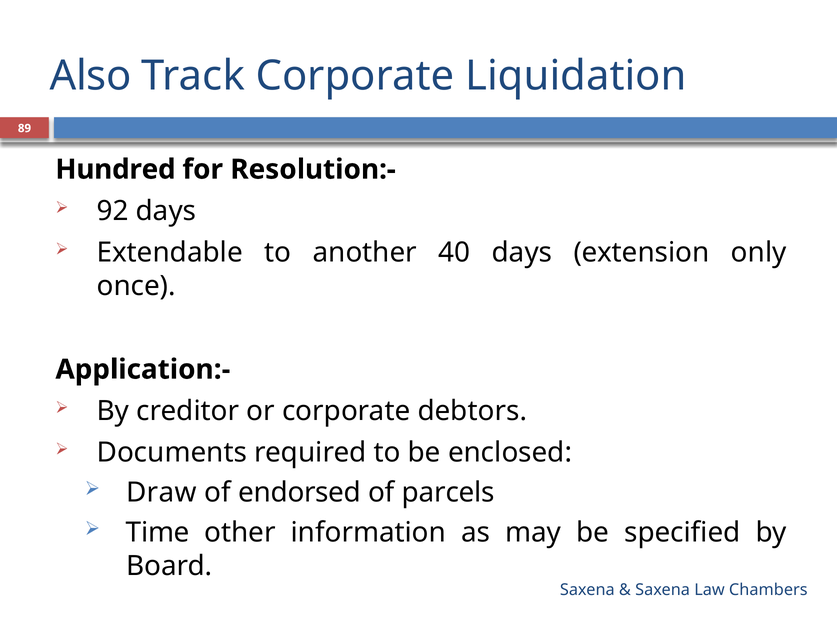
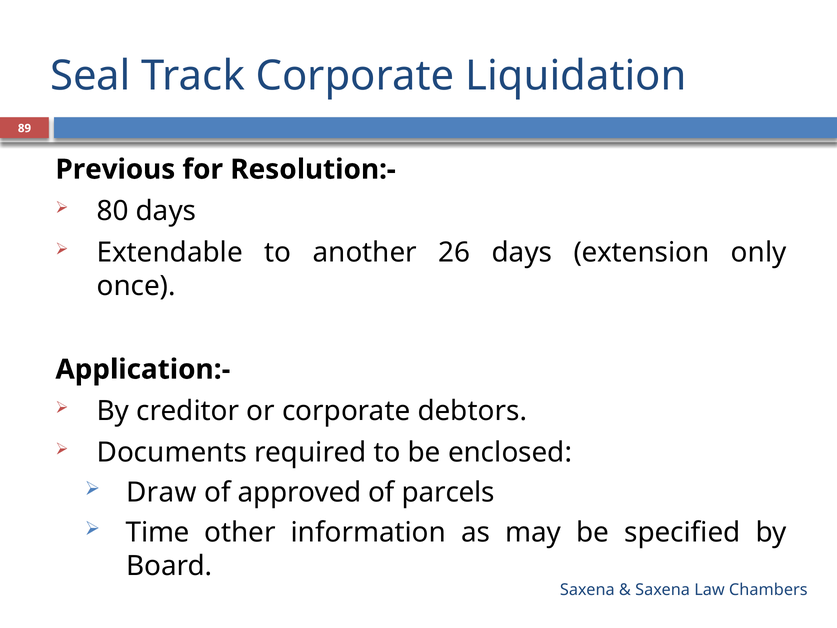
Also: Also -> Seal
Hundred: Hundred -> Previous
92: 92 -> 80
40: 40 -> 26
endorsed: endorsed -> approved
